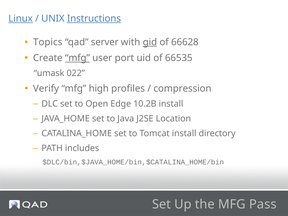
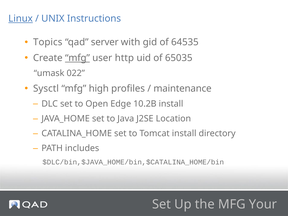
Instructions underline: present -> none
gid underline: present -> none
66628: 66628 -> 64535
port: port -> http
66535: 66535 -> 65035
Verify: Verify -> Sysctl
compression: compression -> maintenance
Pass: Pass -> Your
